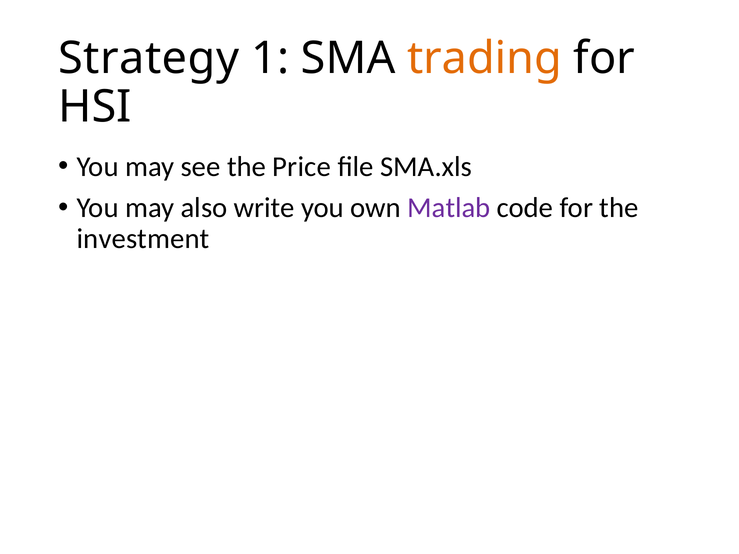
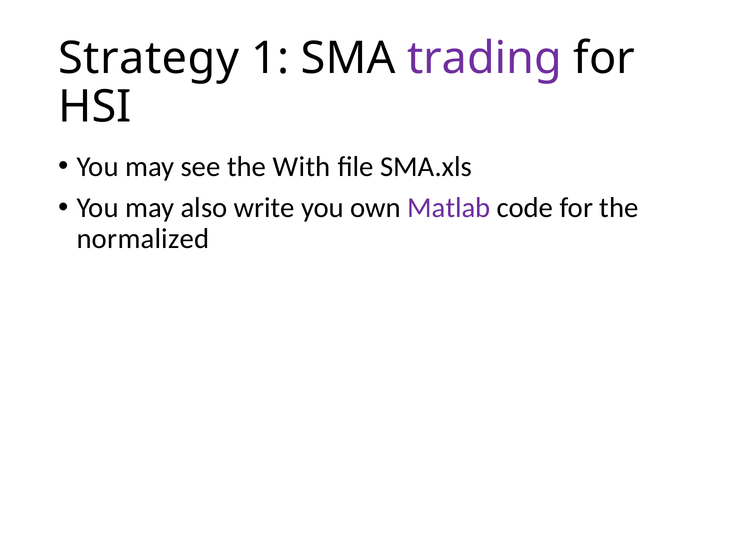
trading colour: orange -> purple
Price: Price -> With
investment: investment -> normalized
